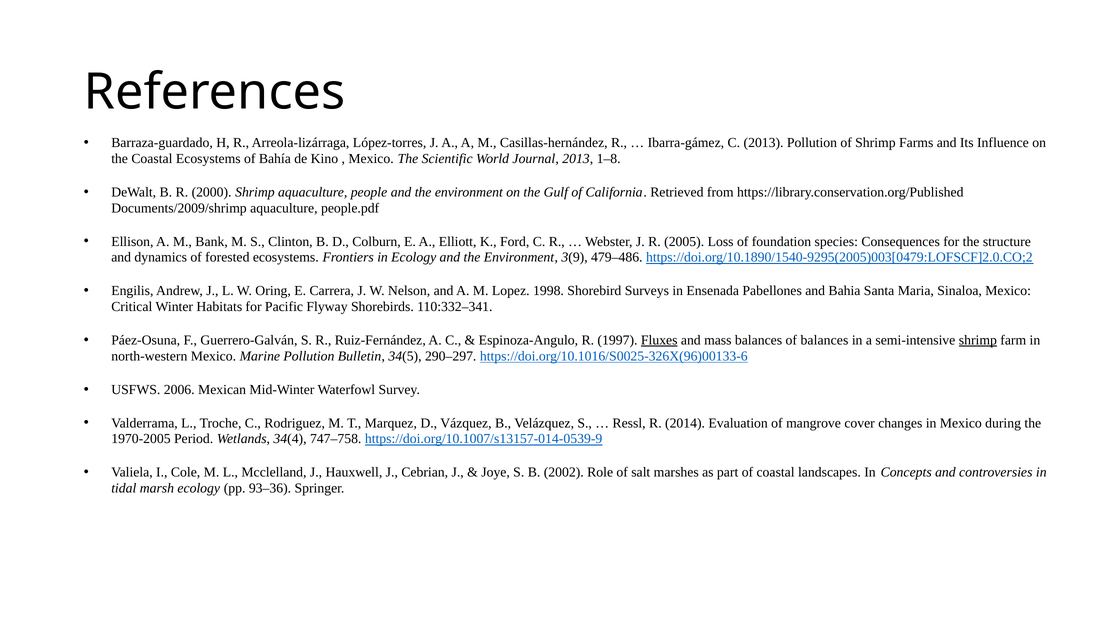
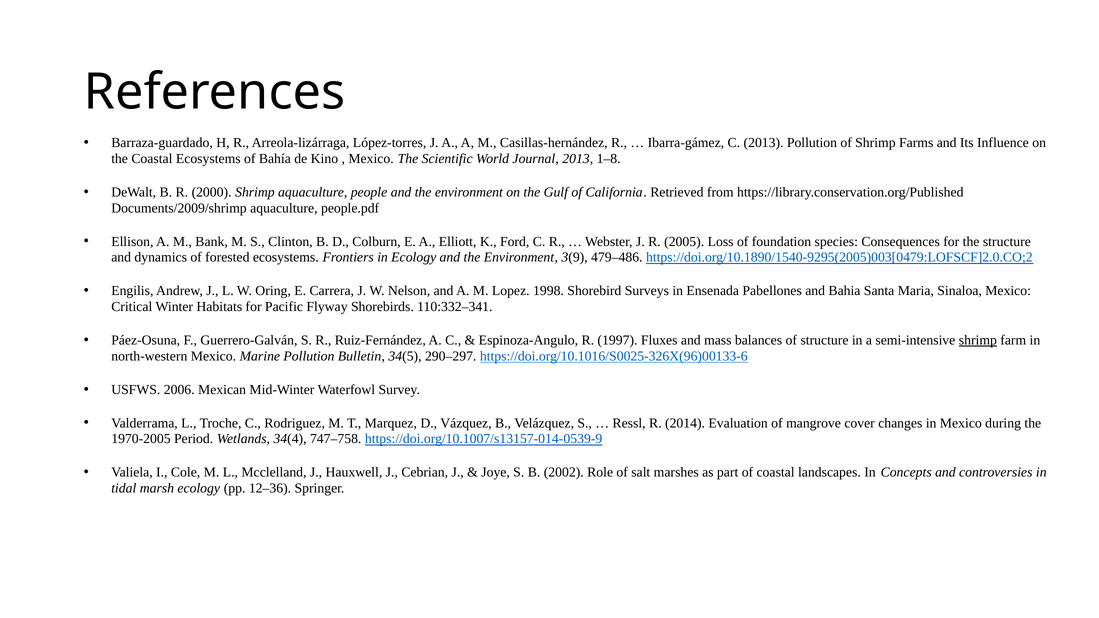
Fluxes underline: present -> none
of balances: balances -> structure
93–36: 93–36 -> 12–36
